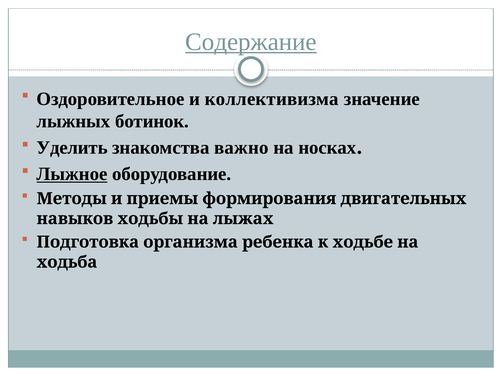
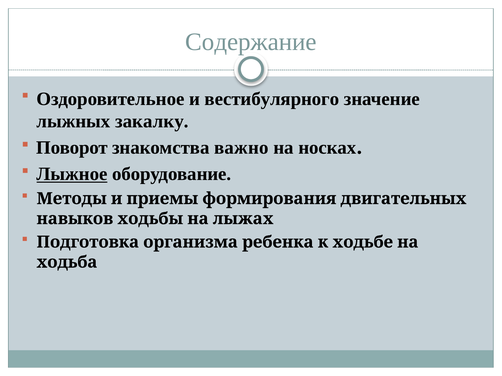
Содержание underline: present -> none
коллективизма: коллективизма -> вестибулярного
ботинок: ботинок -> закалку
Уделить: Уделить -> Поворот
